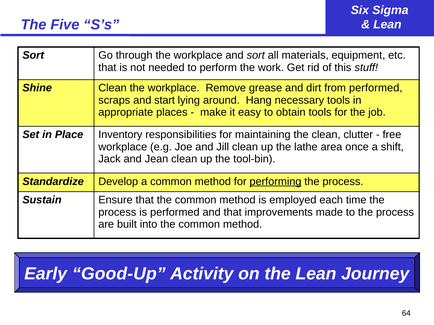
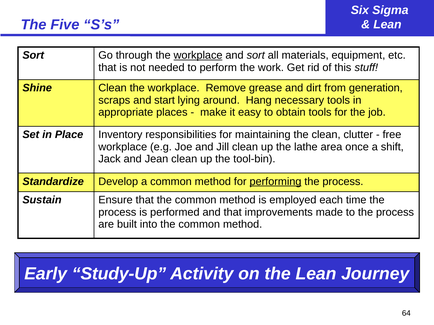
workplace at (198, 55) underline: none -> present
from performed: performed -> generation
Good-Up: Good-Up -> Study-Up
